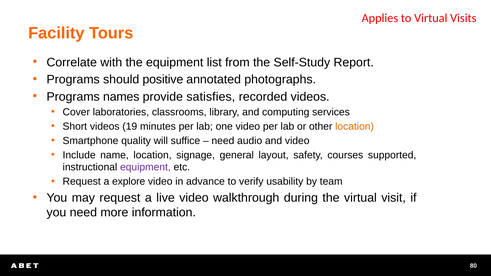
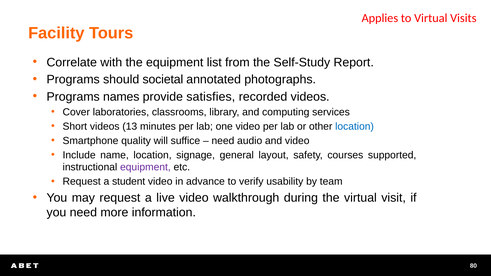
positive: positive -> societal
19: 19 -> 13
location at (355, 126) colour: orange -> blue
explore: explore -> student
